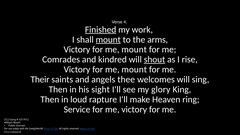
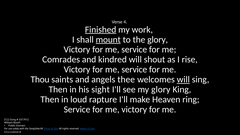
the arms: arms -> glory
mount at (134, 50): mount -> service
shout underline: present -> none
mount at (134, 70): mount -> service
Their: Their -> Thou
will at (183, 79) underline: none -> present
